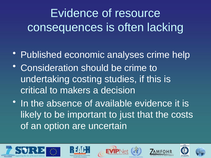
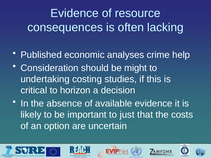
be crime: crime -> might
makers: makers -> horizon
